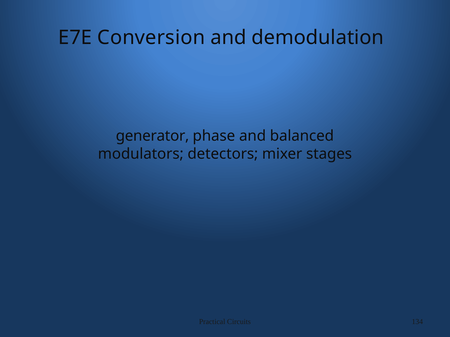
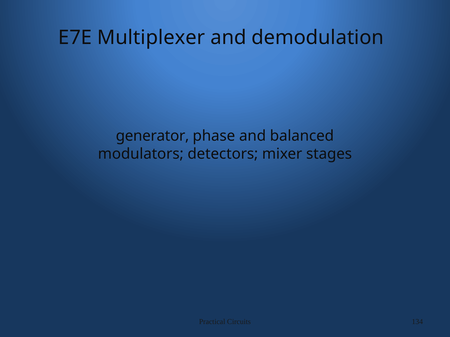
Conversion: Conversion -> Multiplexer
